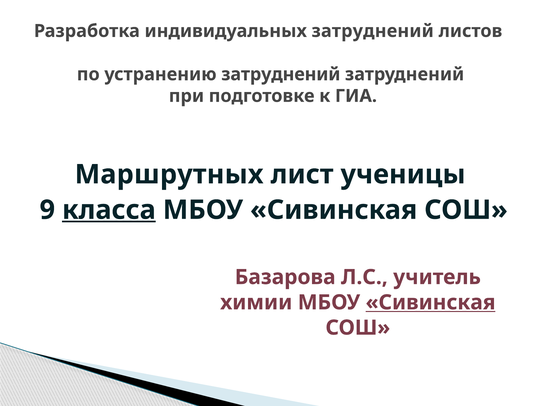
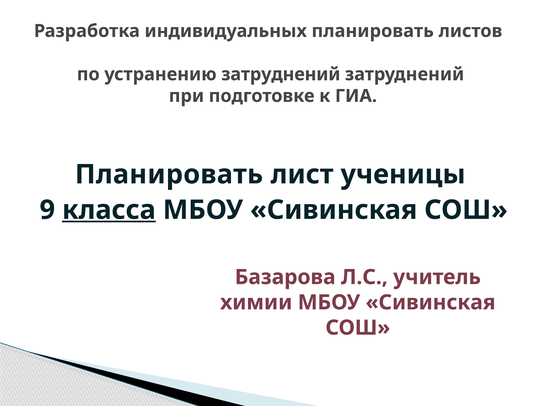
индивидуальных затруднений: затруднений -> планировать
Маршрутных at (169, 174): Маршрутных -> Планировать
Сивинская at (431, 302) underline: present -> none
